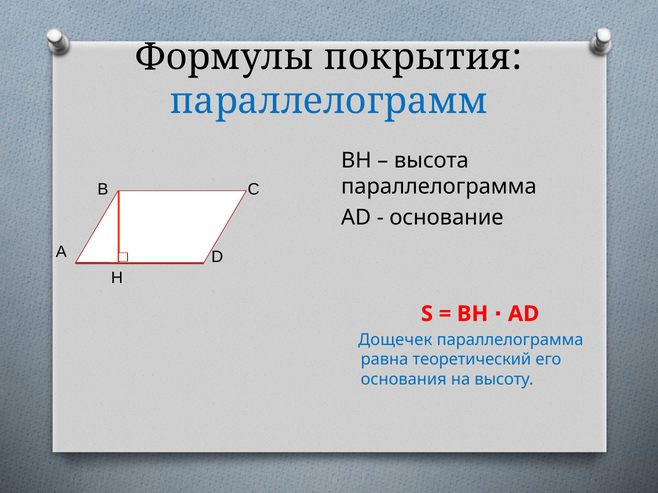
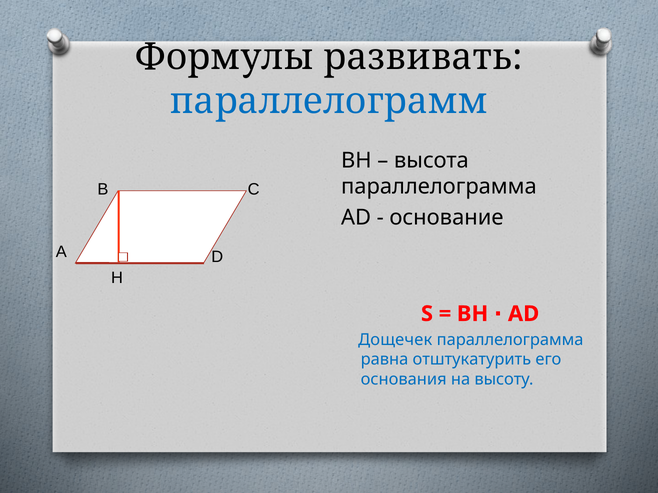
покрытия: покрытия -> развивать
теоретический: теоретический -> отштукатурить
